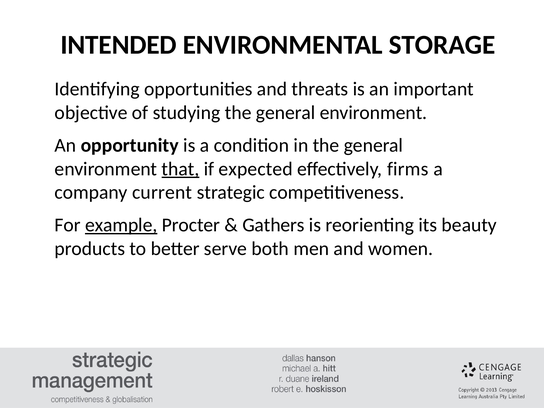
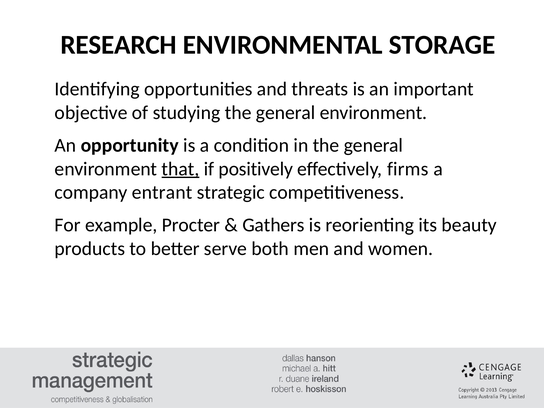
INTENDED: INTENDED -> RESEARCH
expected: expected -> positively
current: current -> entrant
example underline: present -> none
